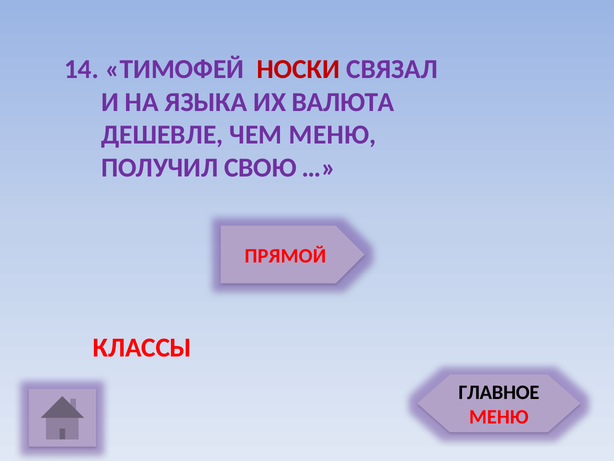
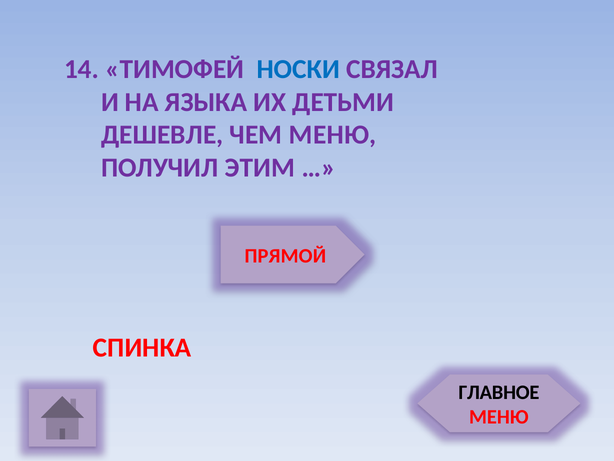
НОСКИ colour: red -> blue
ВАЛЮТА: ВАЛЮТА -> ДЕТЬМИ
СВОЮ: СВОЮ -> ЭТИМ
КЛАССЫ: КЛАССЫ -> СПИНКА
